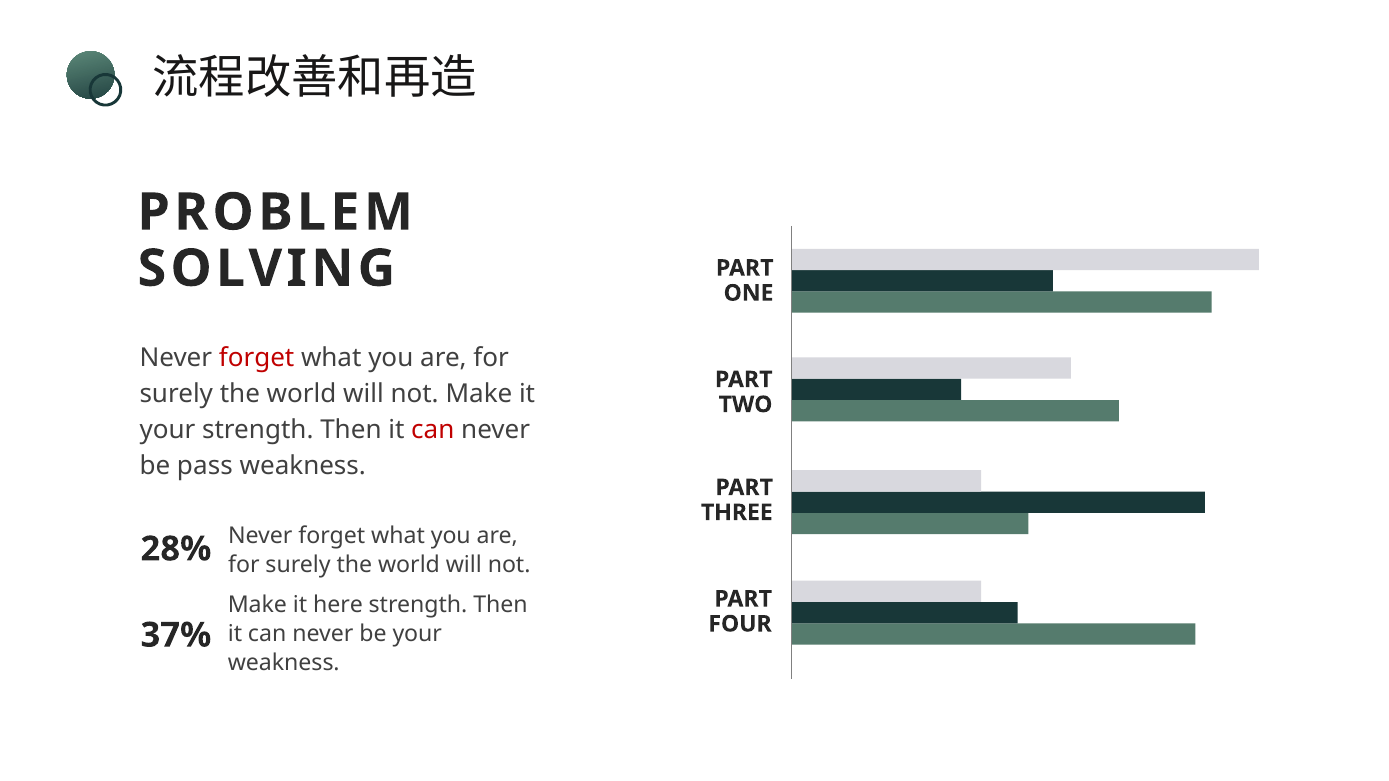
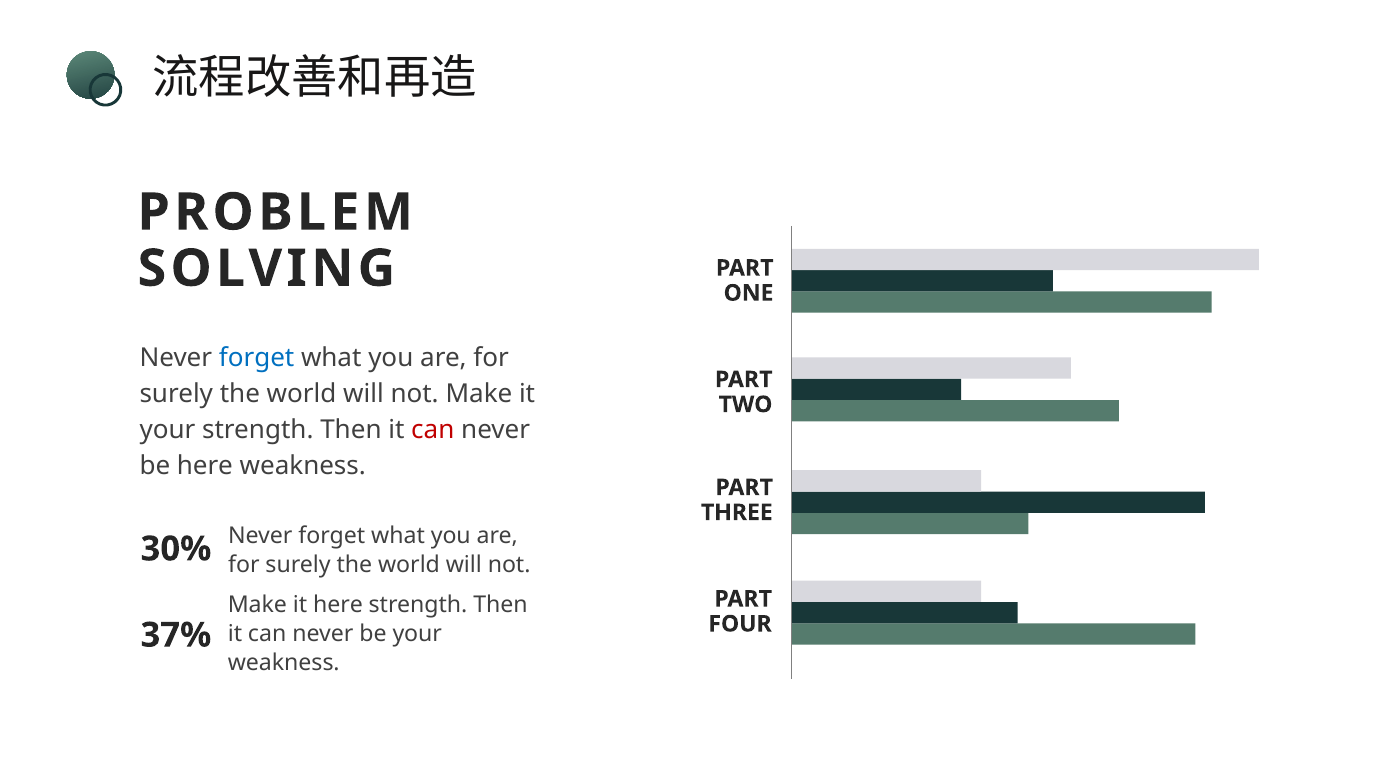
forget at (257, 358) colour: red -> blue
be pass: pass -> here
28%: 28% -> 30%
